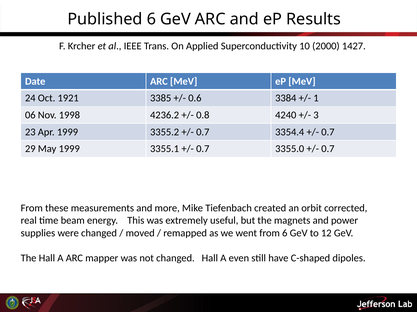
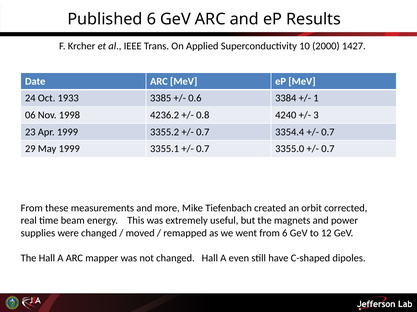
1921: 1921 -> 1933
